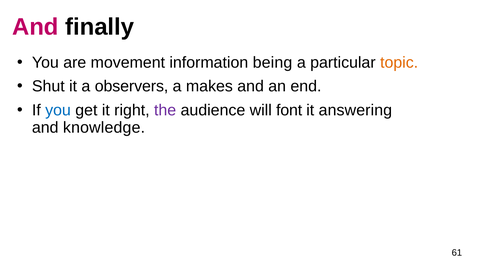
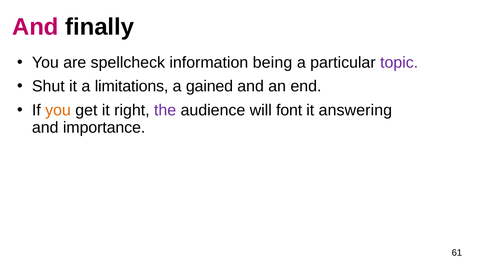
movement: movement -> spellcheck
topic colour: orange -> purple
observers: observers -> limitations
makes: makes -> gained
you at (58, 110) colour: blue -> orange
knowledge: knowledge -> importance
